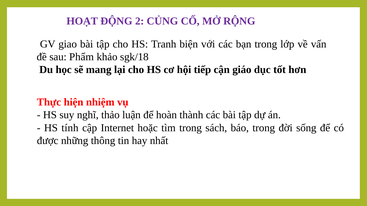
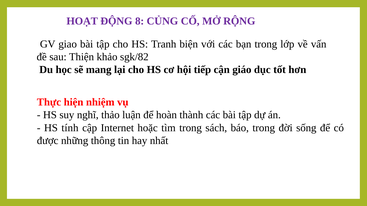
2: 2 -> 8
Phẩm: Phẩm -> Thiện
sgk/18: sgk/18 -> sgk/82
